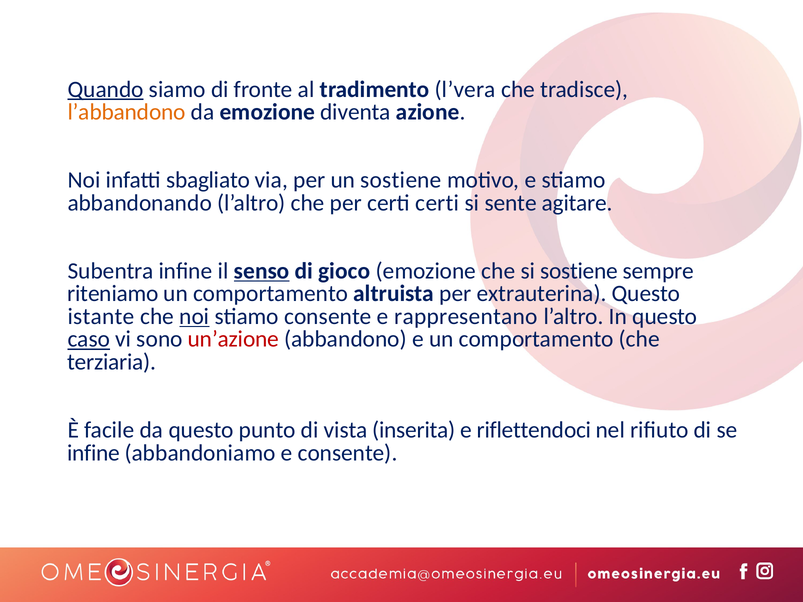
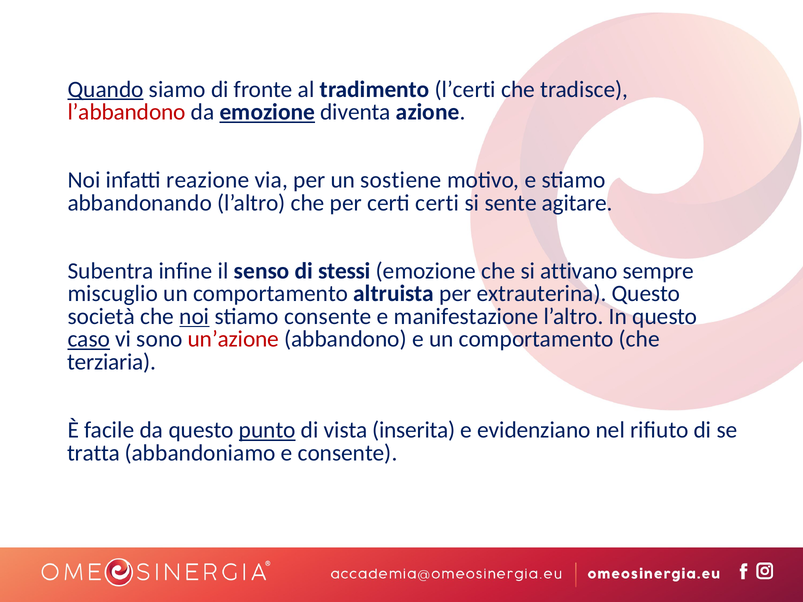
l’vera: l’vera -> l’certi
l’abbandono colour: orange -> red
emozione at (267, 112) underline: none -> present
sbagliato: sbagliato -> reazione
senso underline: present -> none
gioco: gioco -> stessi
si sostiene: sostiene -> attivano
riteniamo: riteniamo -> miscuglio
istante: istante -> società
rappresentano: rappresentano -> manifestazione
punto underline: none -> present
riflettendoci: riflettendoci -> evidenziano
infine at (94, 453): infine -> tratta
